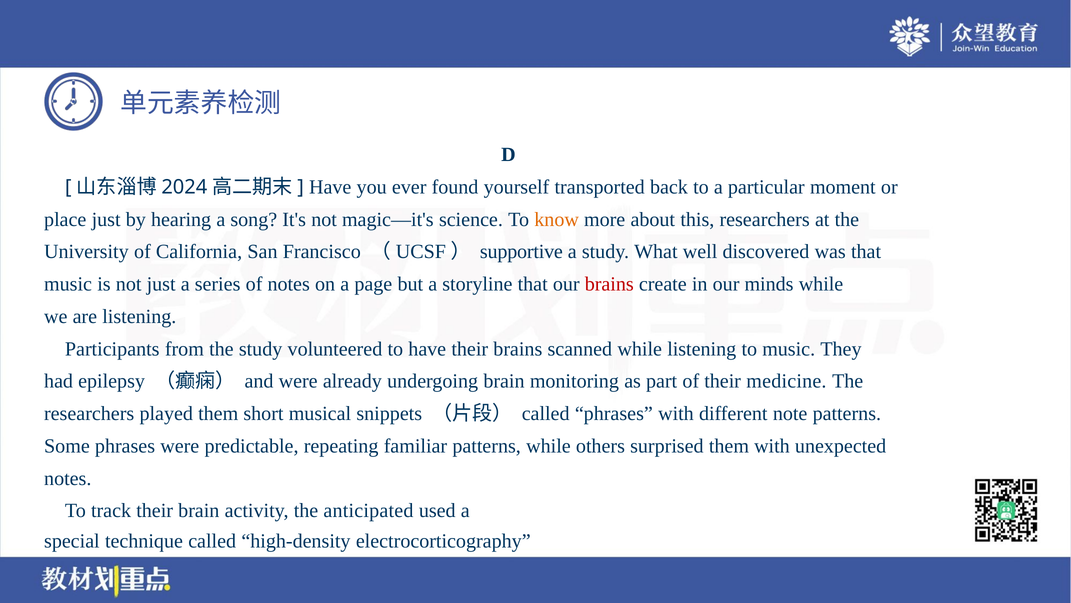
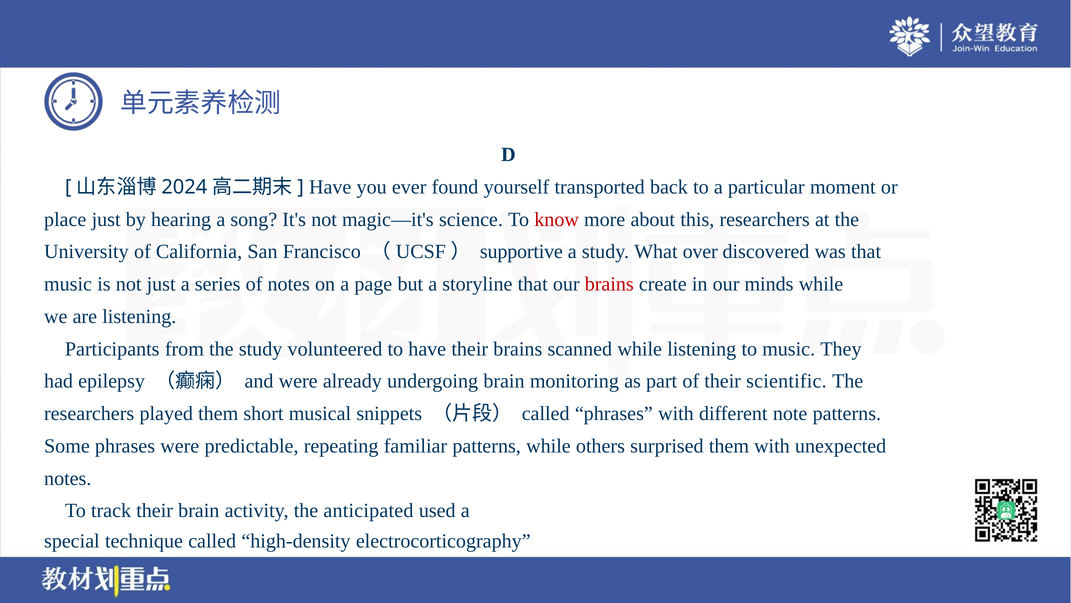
know colour: orange -> red
well: well -> over
medicine: medicine -> scientific
